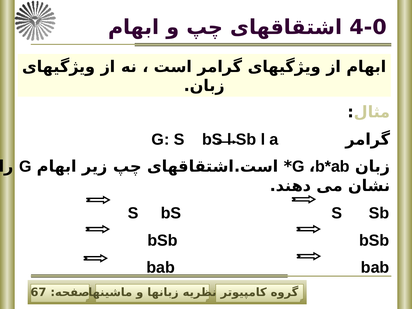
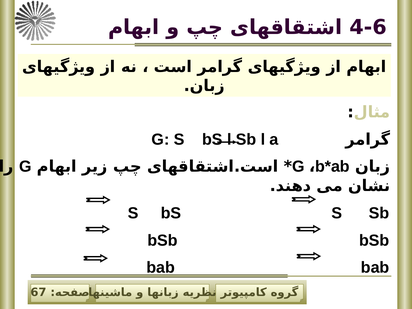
4-0: 4-0 -> 4-6
